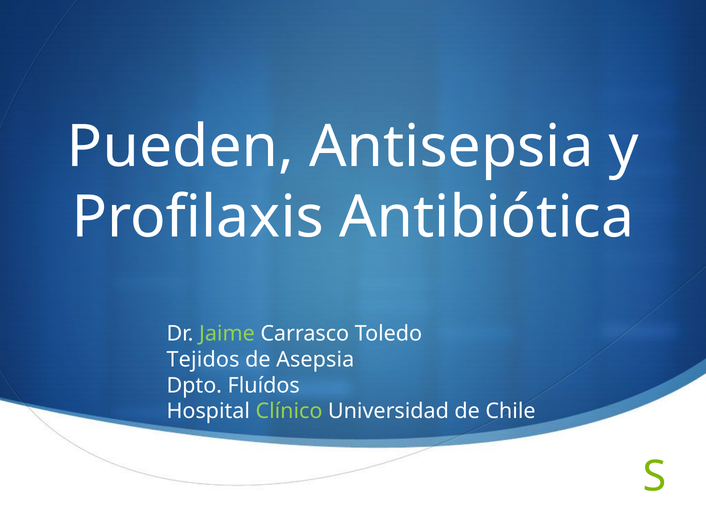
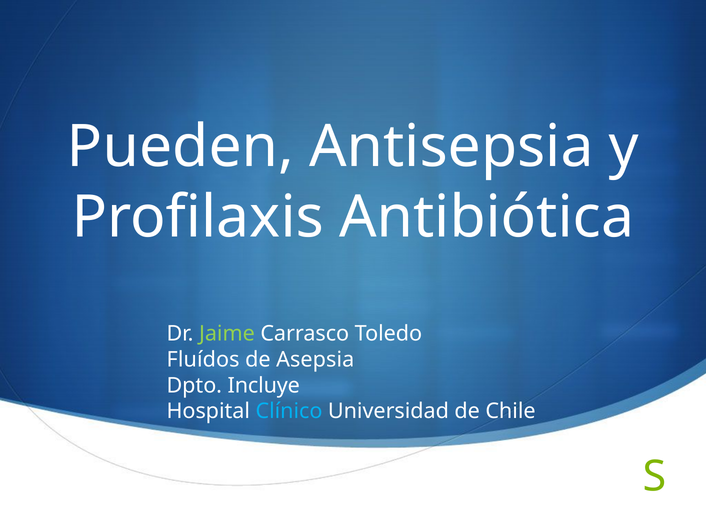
Tejidos: Tejidos -> Fluídos
Fluídos: Fluídos -> Incluye
Clínico colour: light green -> light blue
